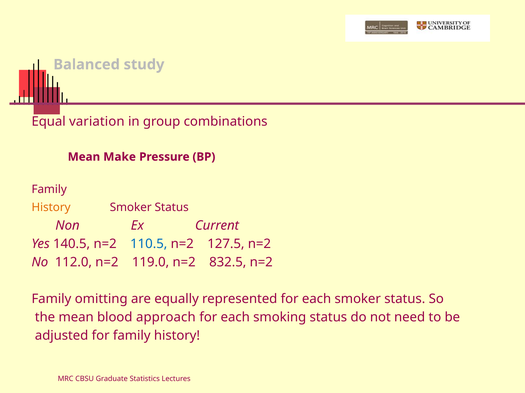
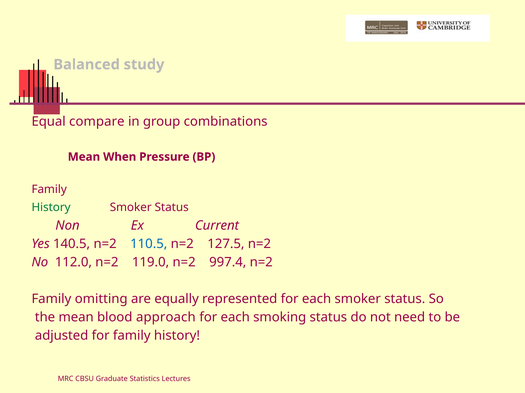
variation: variation -> compare
Make: Make -> When
History at (51, 208) colour: orange -> green
832.5: 832.5 -> 997.4
